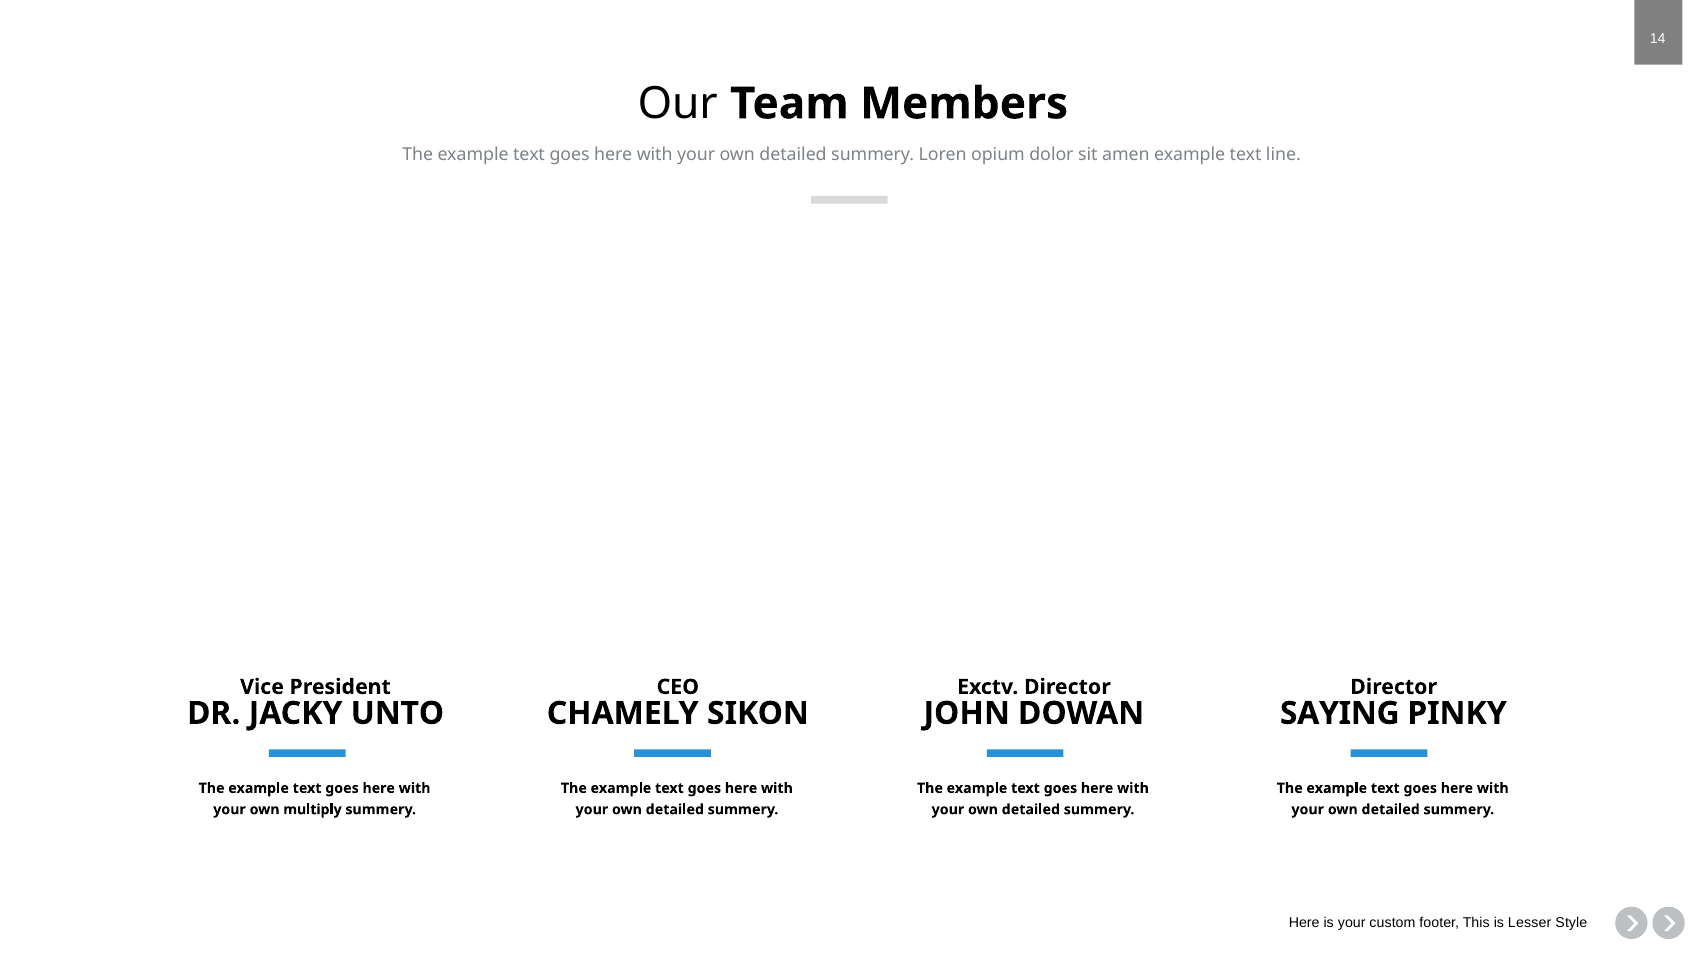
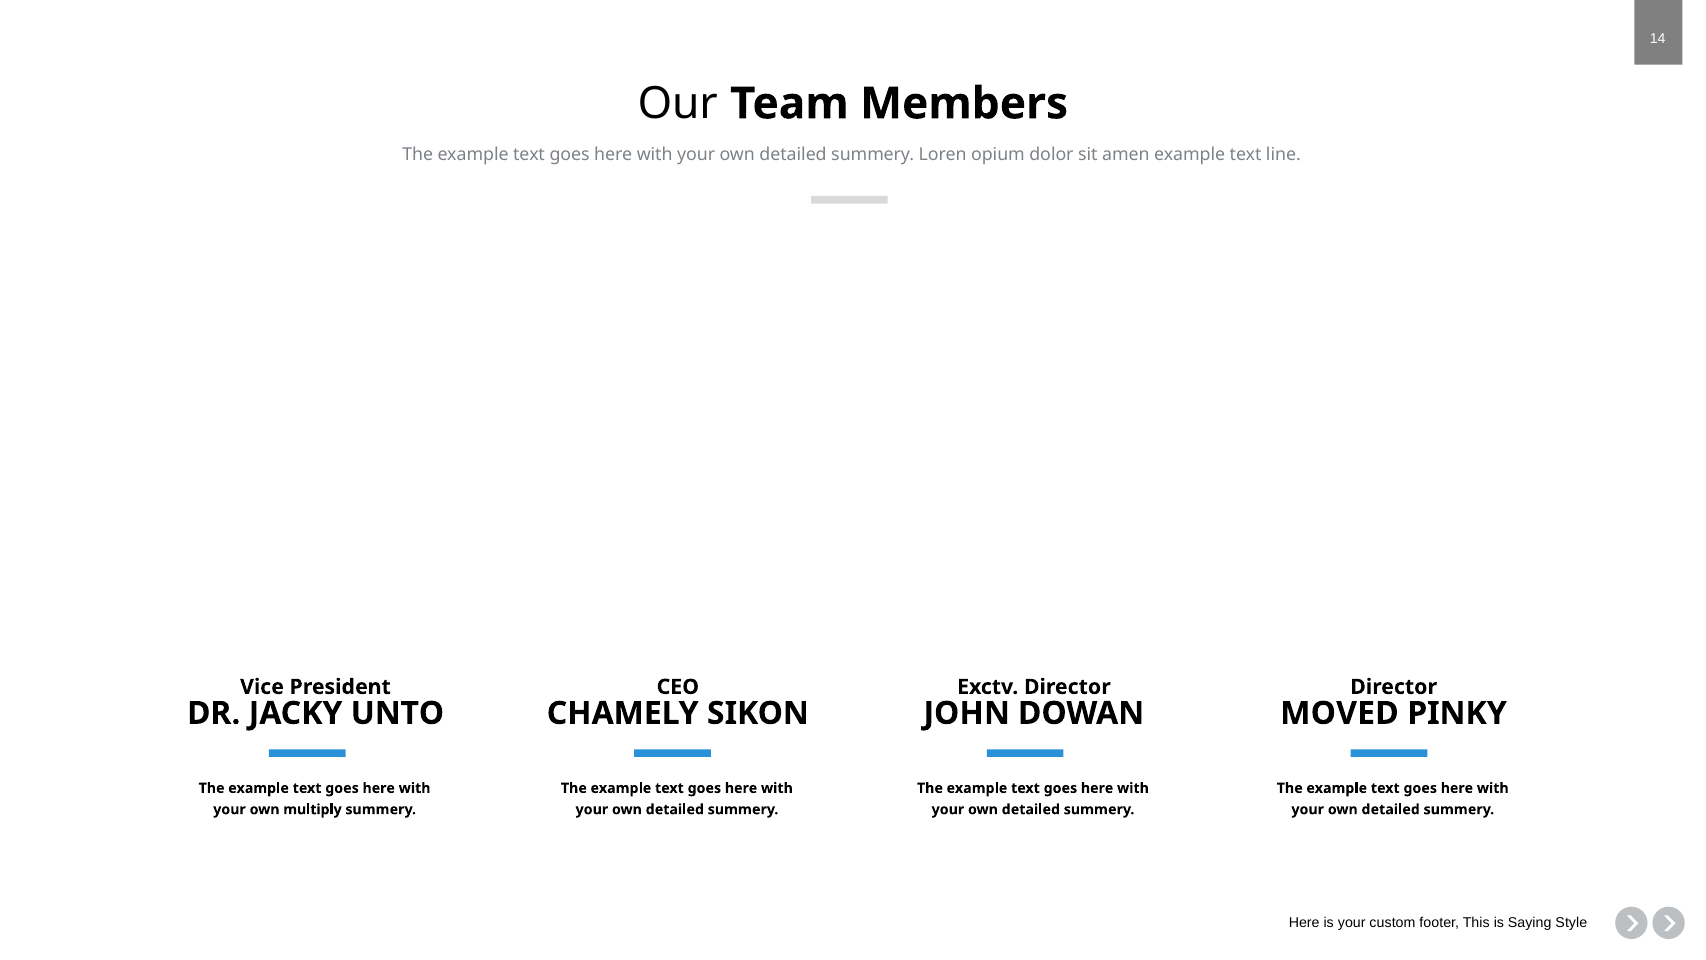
SAYING: SAYING -> MOVED
Lesser: Lesser -> Saying
